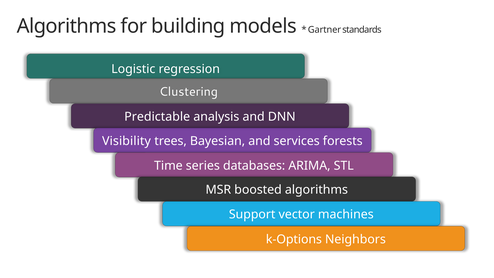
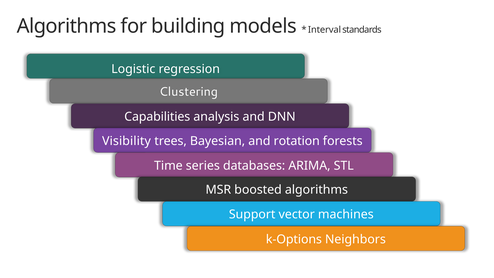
Gartner: Gartner -> Interval
Predictable: Predictable -> Capabilities
services: services -> rotation
